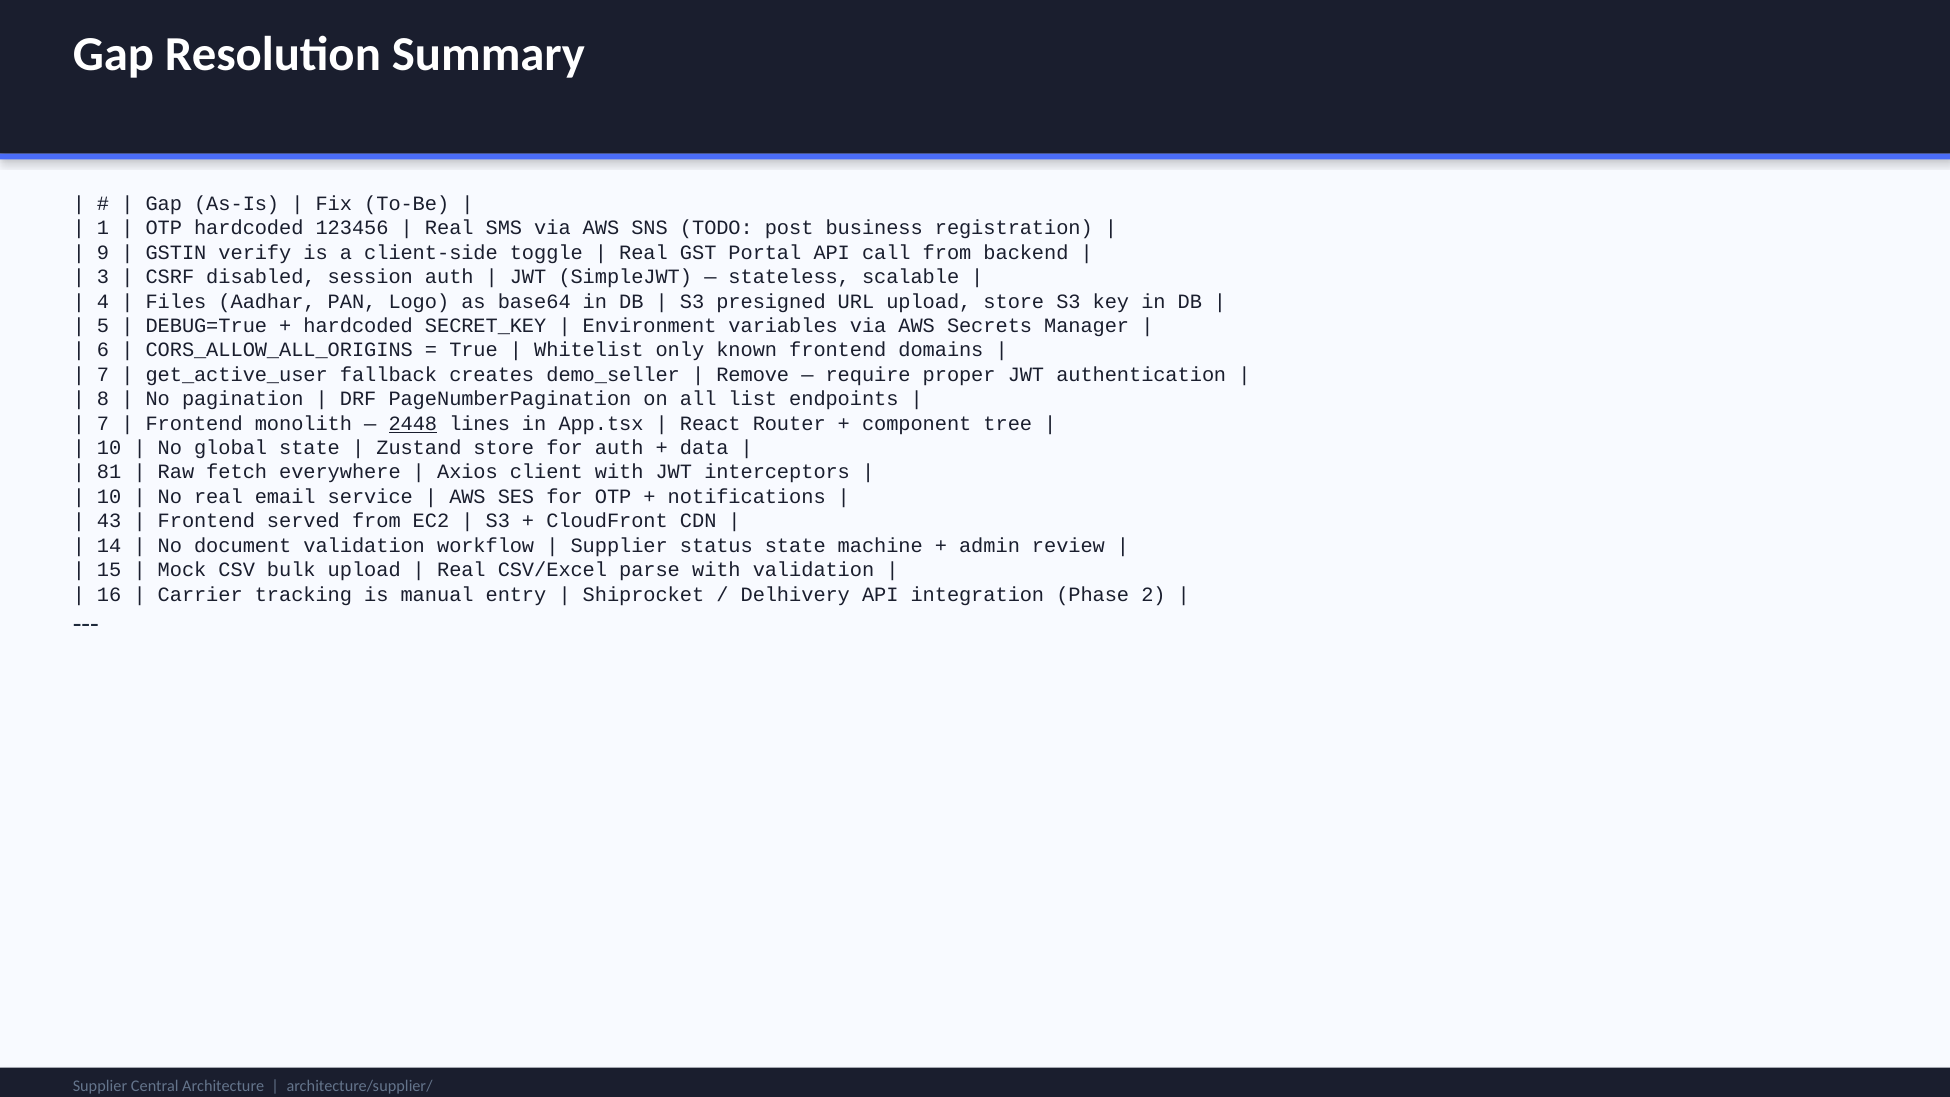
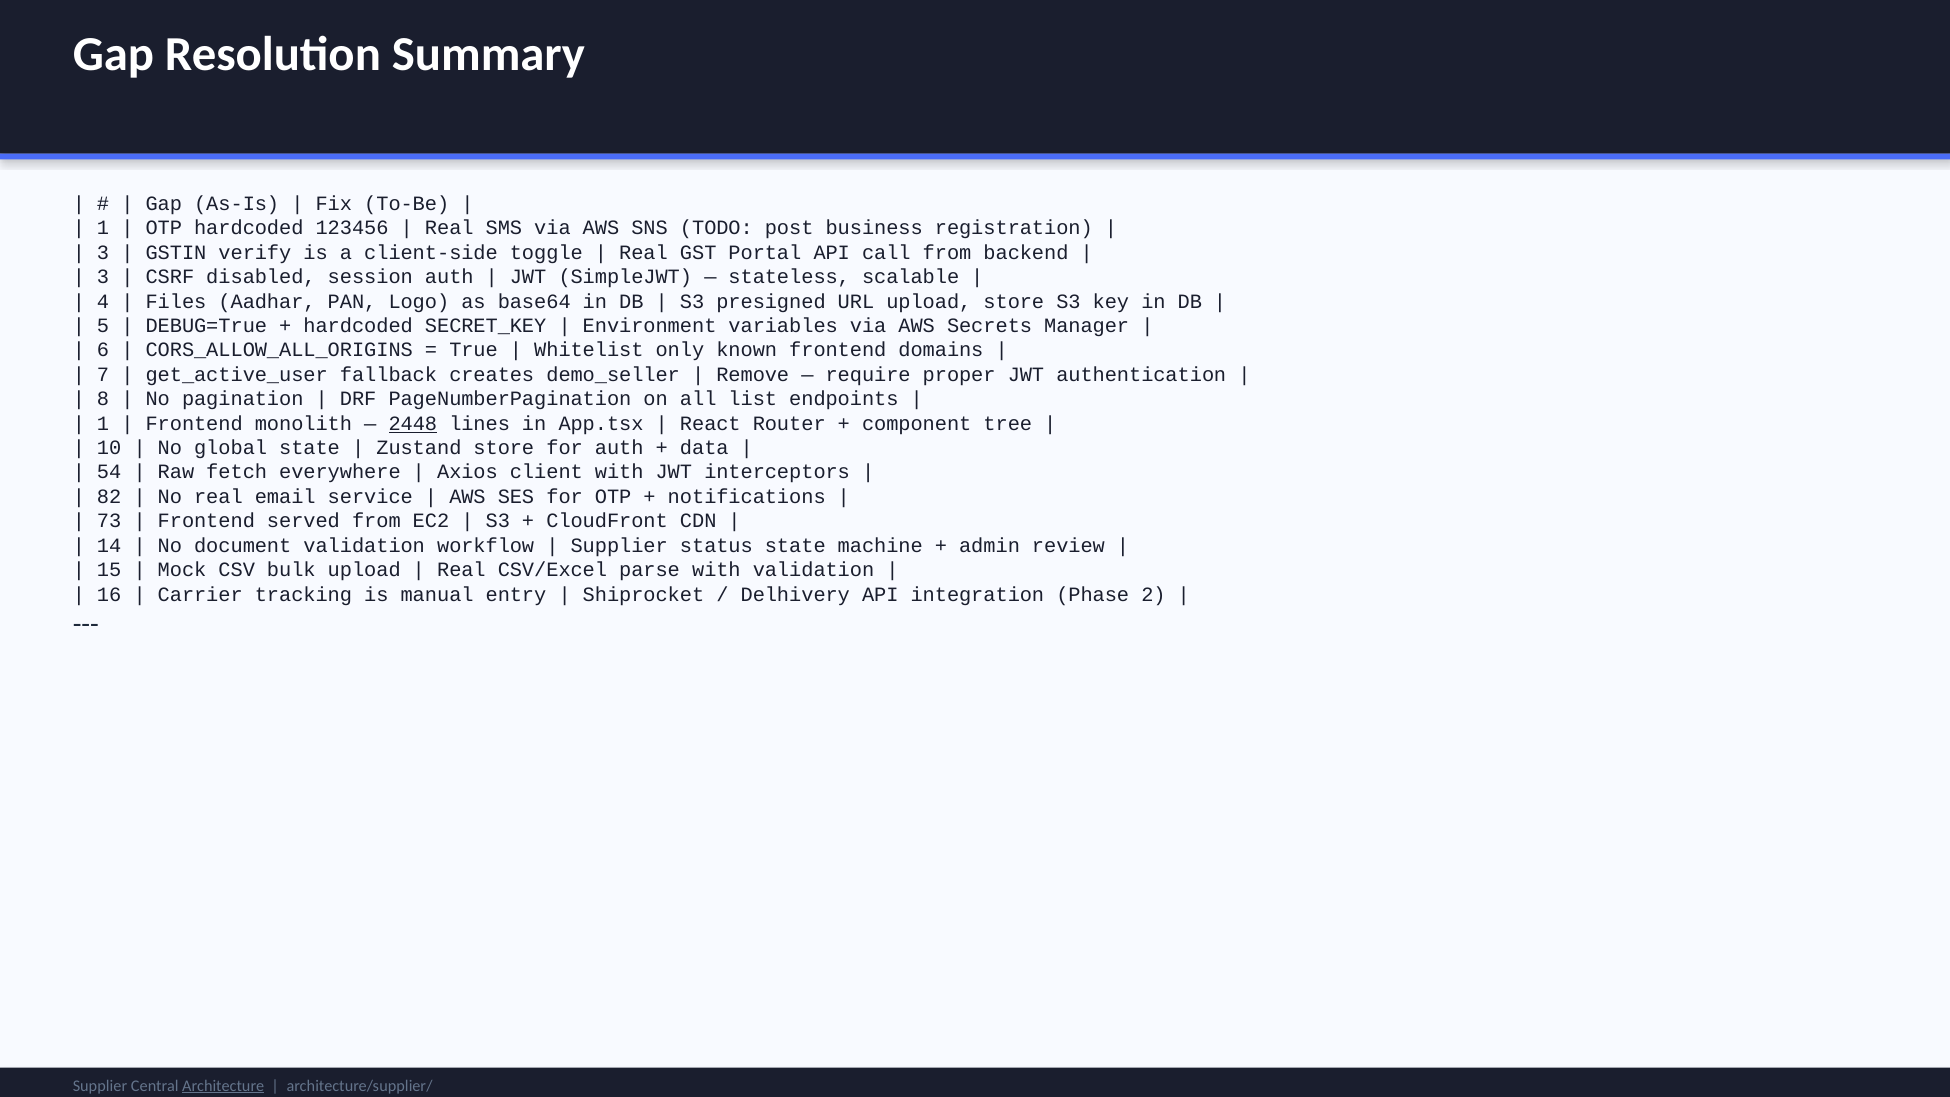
9 at (103, 253): 9 -> 3
7 at (103, 423): 7 -> 1
81: 81 -> 54
10 at (109, 497): 10 -> 82
43: 43 -> 73
Architecture underline: none -> present
